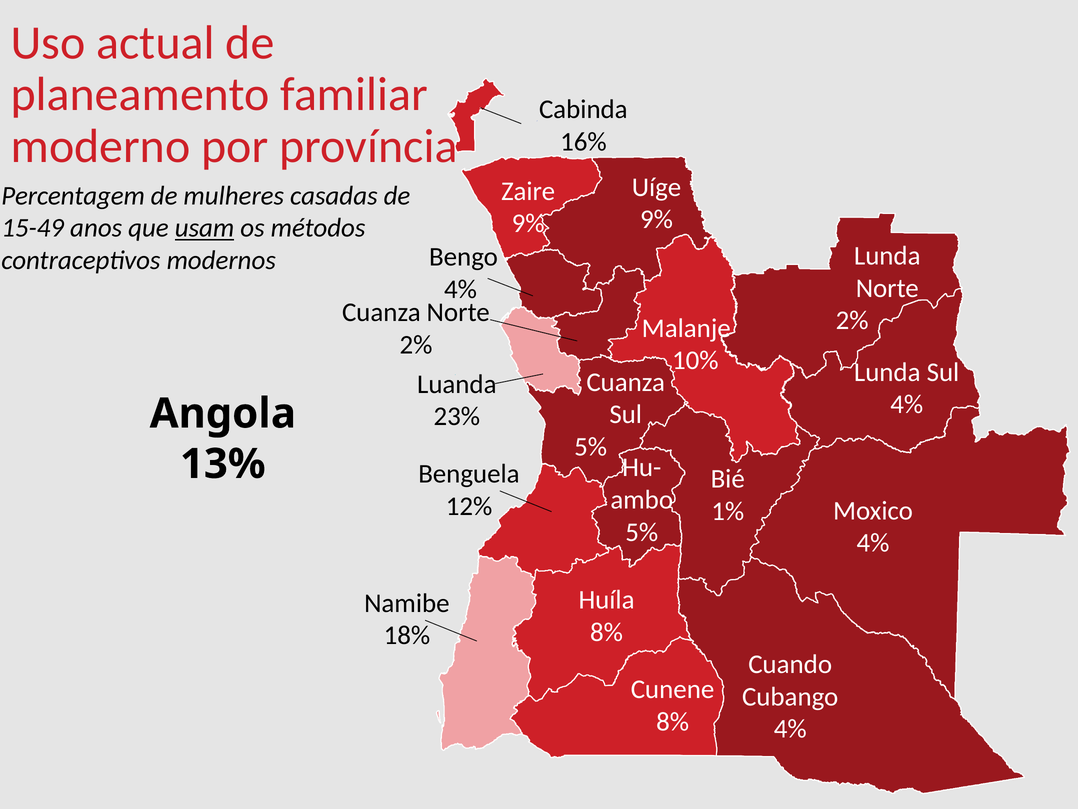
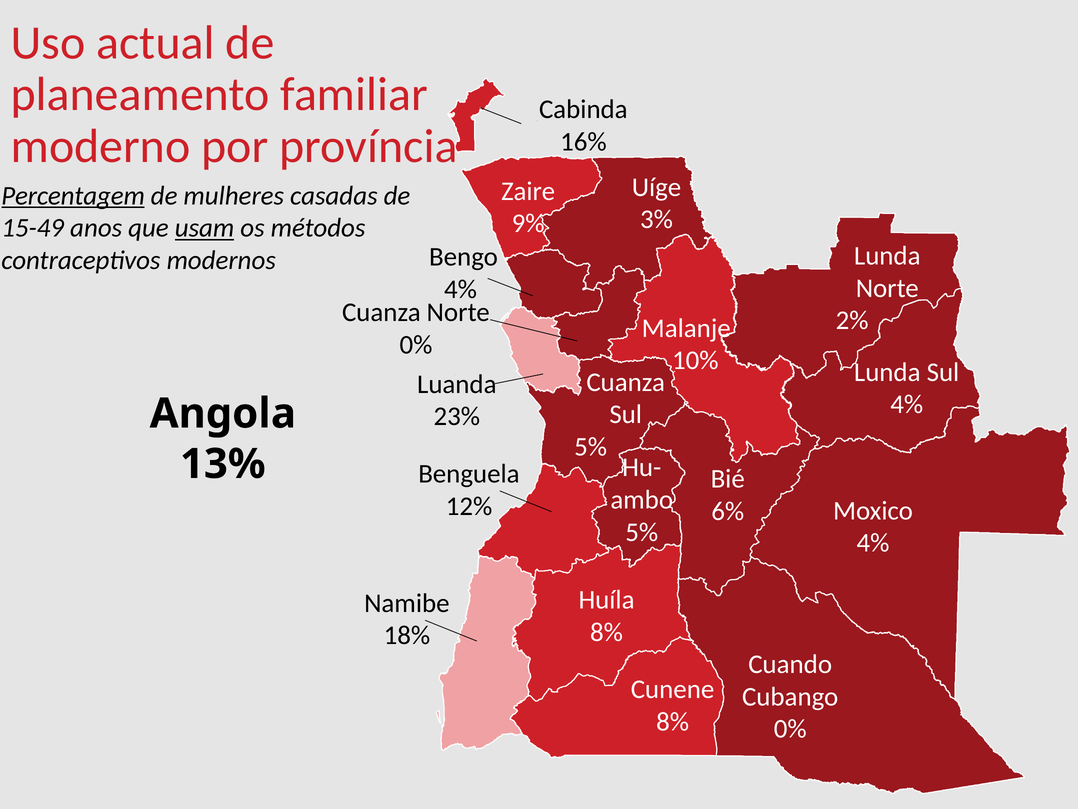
Percentagem underline: none -> present
9% at (656, 219): 9% -> 3%
2% at (416, 345): 2% -> 0%
1%: 1% -> 6%
4% at (790, 729): 4% -> 0%
